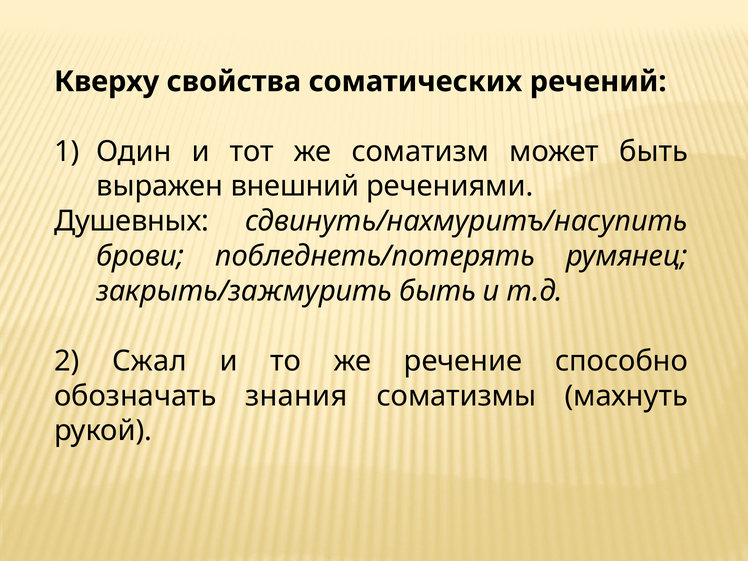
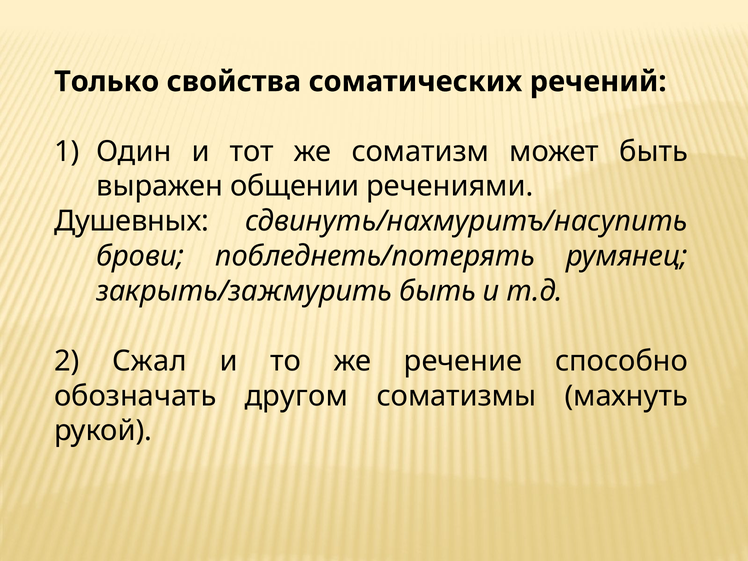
Кверху: Кверху -> Только
внешний: внешний -> общении
знания: знания -> другом
